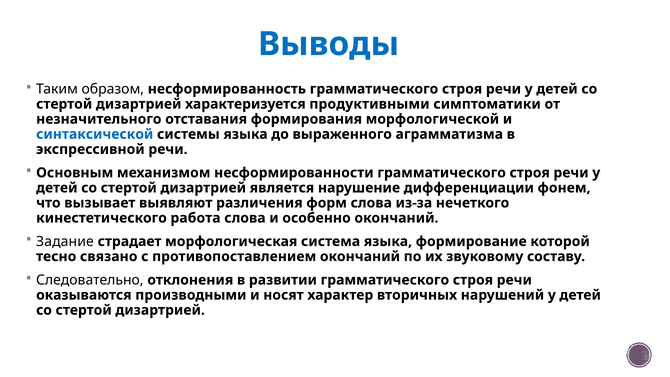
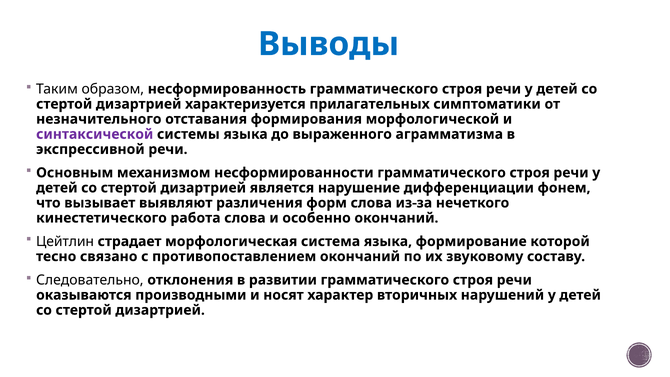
продуктивными: продуктивными -> прилагательных
синтаксической colour: blue -> purple
Задание: Задание -> Цейтлин
